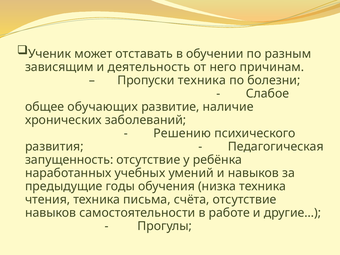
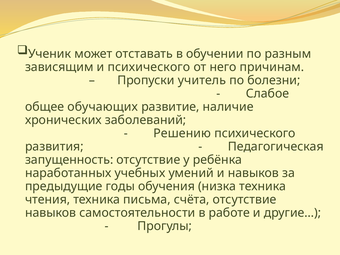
и деятельность: деятельность -> психического
Пропуски техника: техника -> учитель
